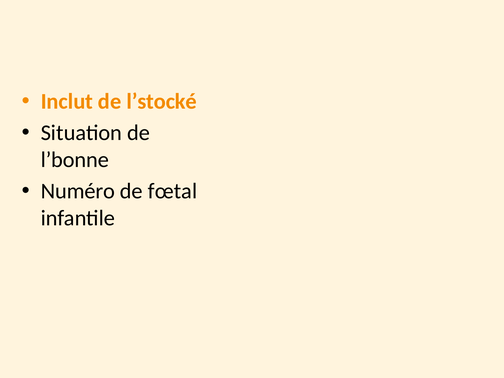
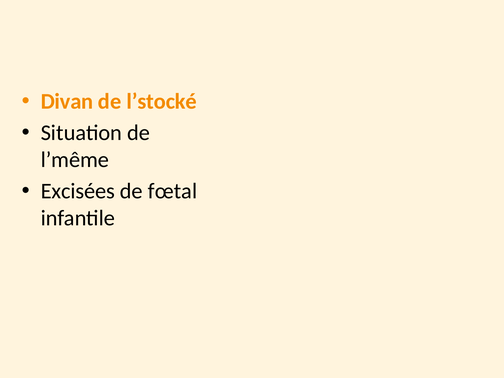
Inclut: Inclut -> Divan
l’bonne: l’bonne -> l’même
Numéro: Numéro -> Excisées
